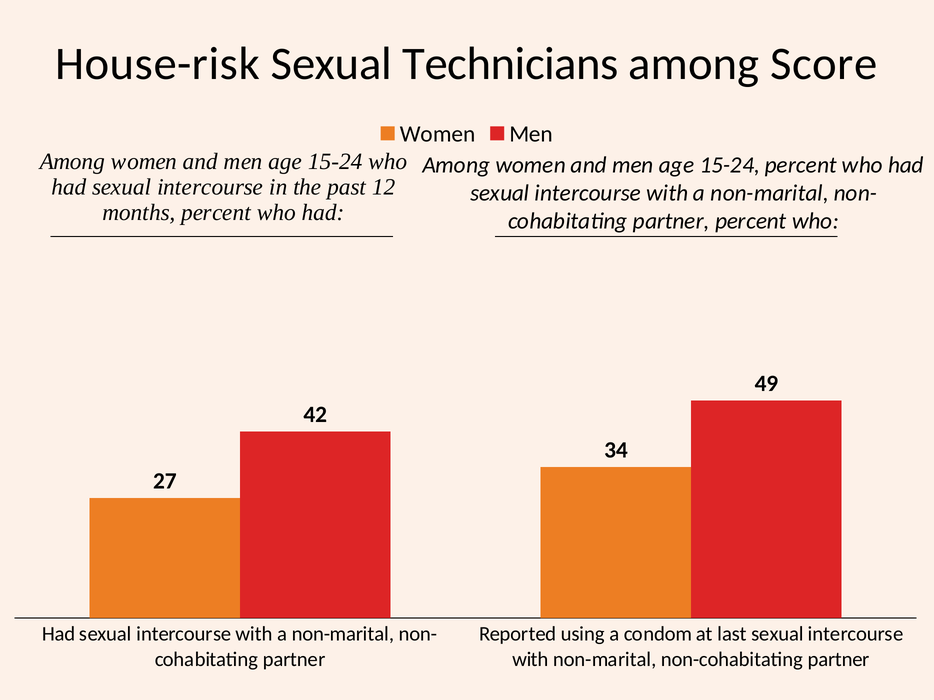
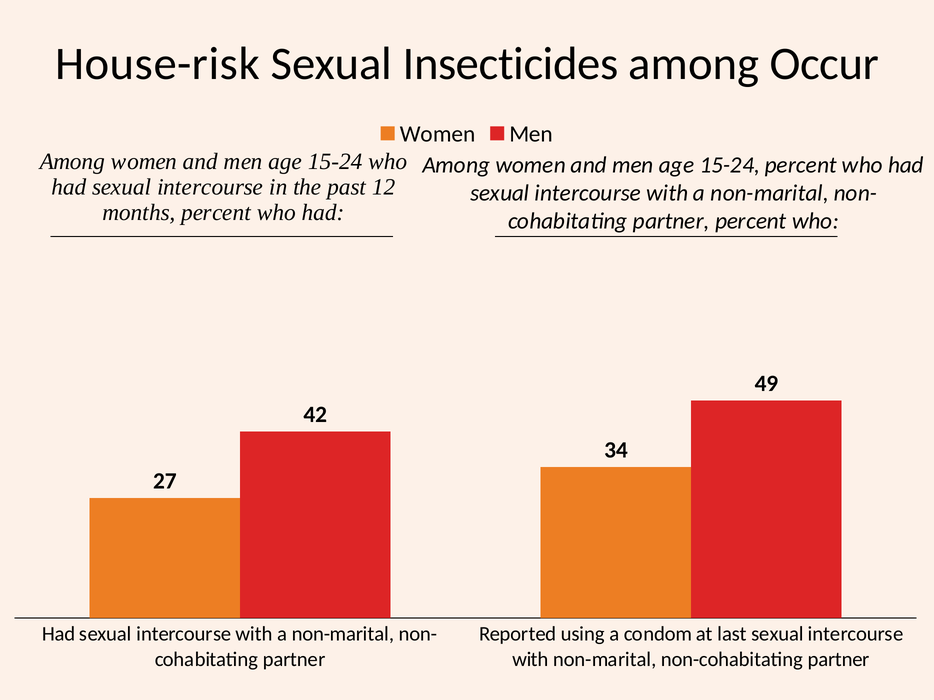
Technicians: Technicians -> Insecticides
Score: Score -> Occur
